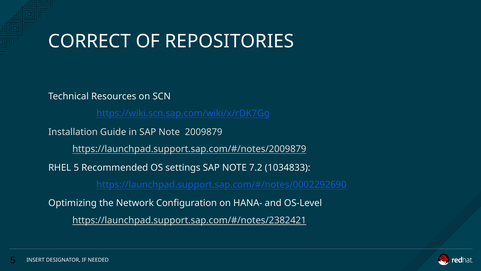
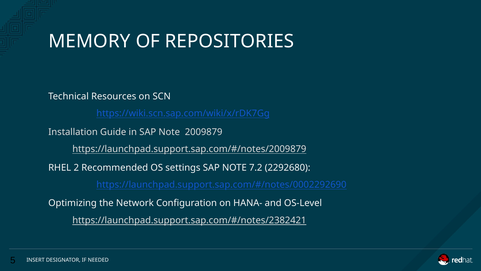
CORRECT: CORRECT -> MEMORY
RHEL 5: 5 -> 2
1034833: 1034833 -> 2292680
